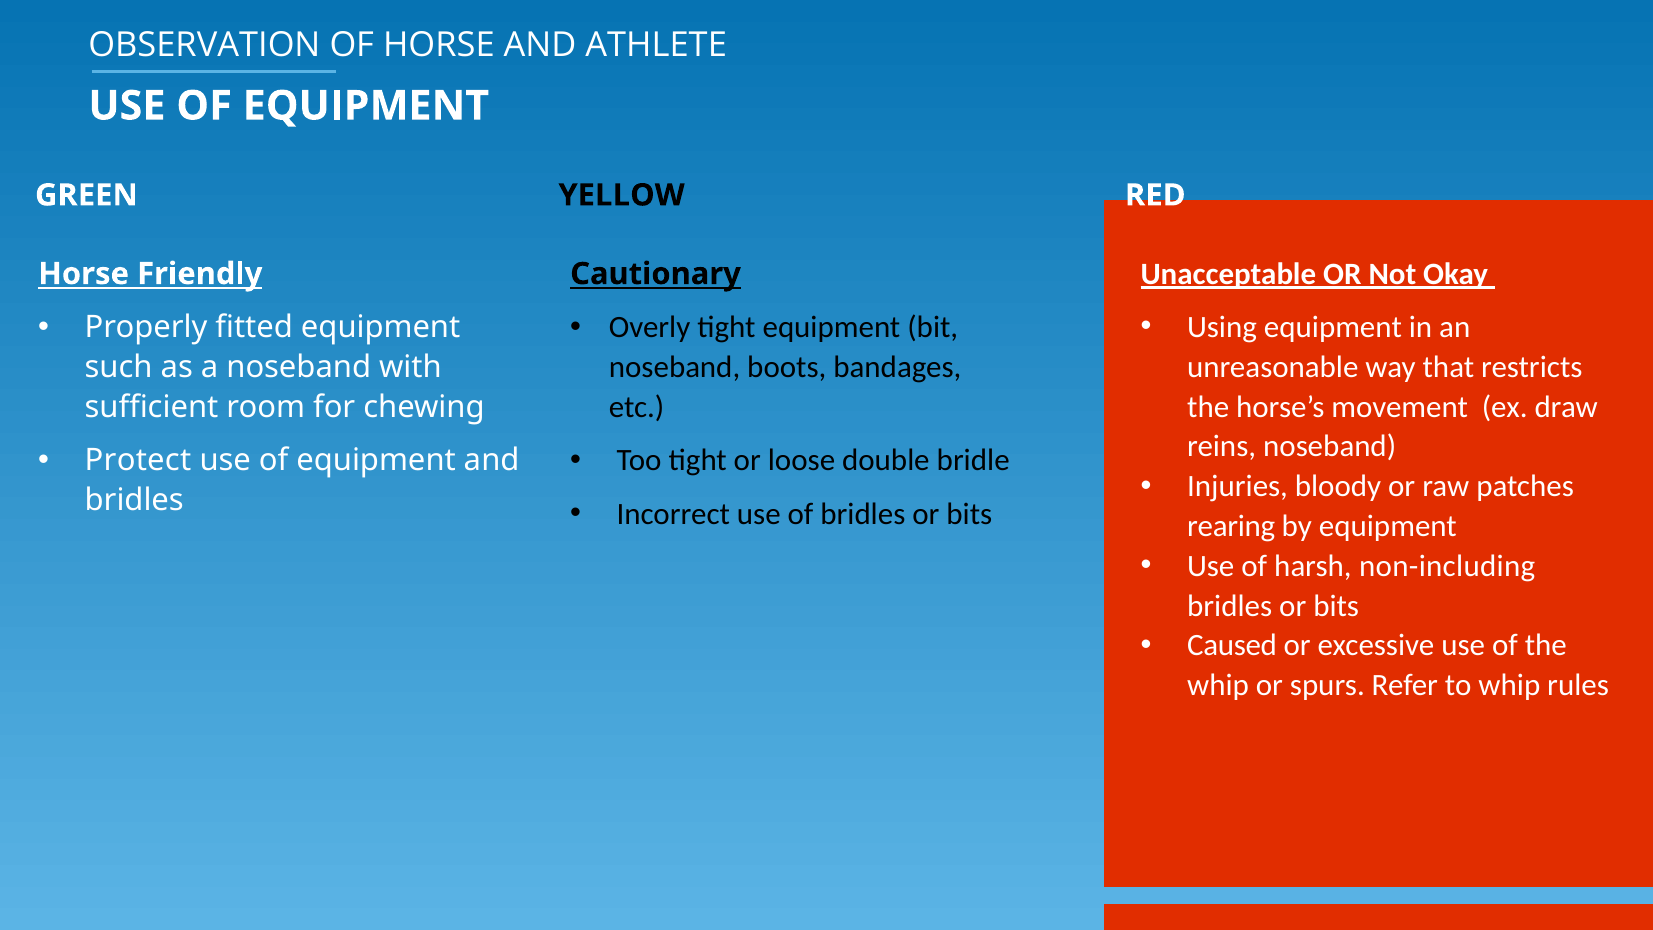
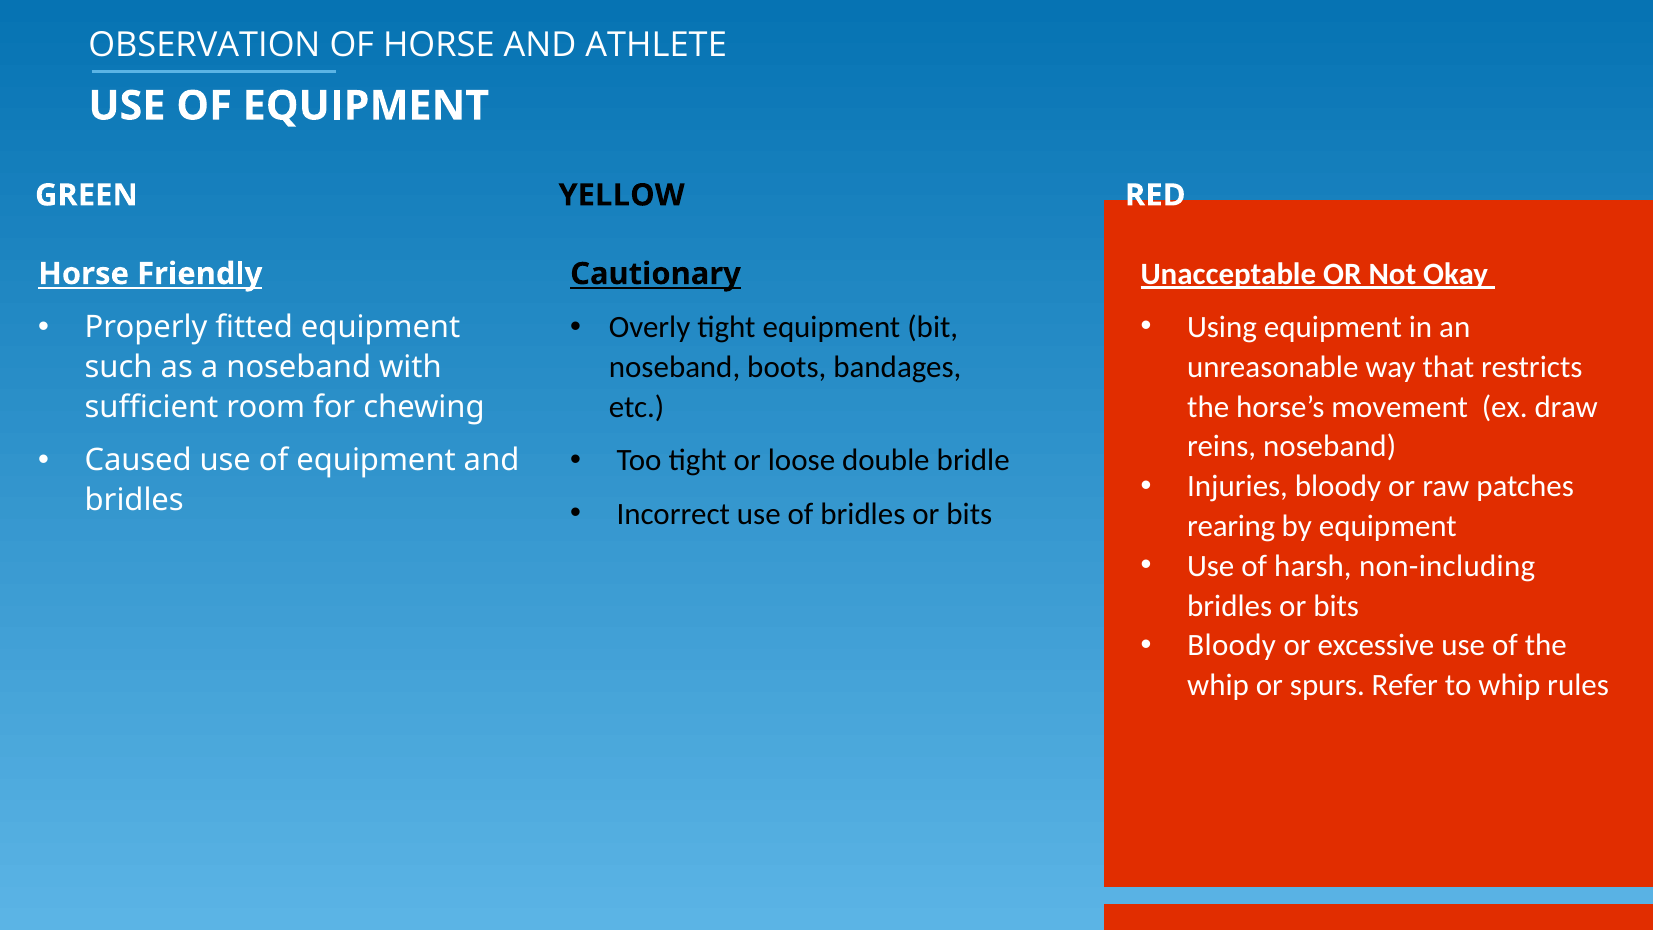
Protect: Protect -> Caused
Caused at (1232, 646): Caused -> Bloody
